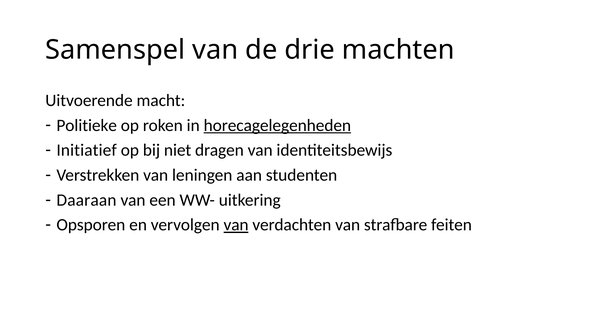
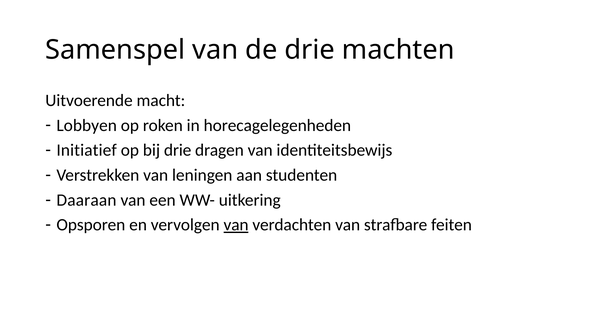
Politieke: Politieke -> Lobbyen
horecagelegenheden underline: present -> none
bij niet: niet -> drie
